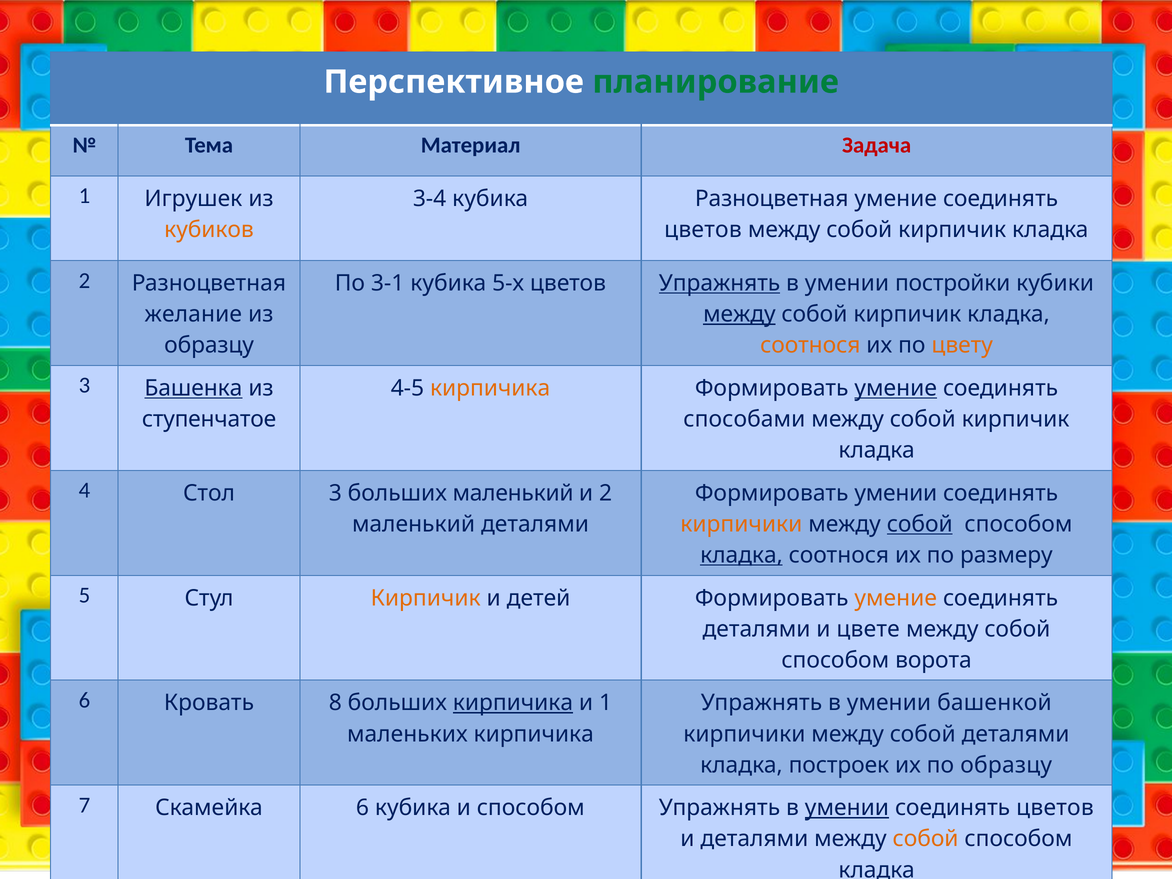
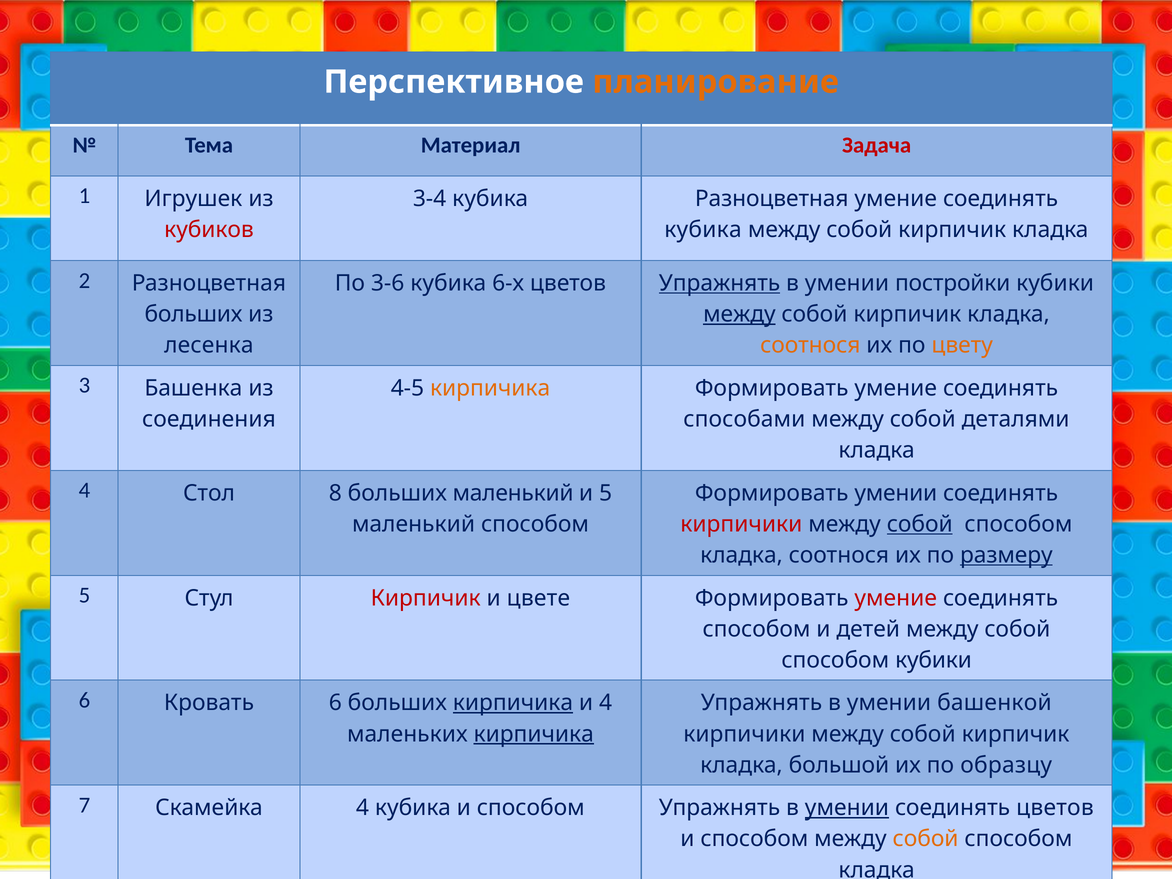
планирование colour: green -> orange
кубиков colour: orange -> red
цветов at (703, 230): цветов -> кубика
3-1: 3-1 -> 3-6
5-х: 5-х -> 6-х
желание at (193, 314): желание -> больших
образцу at (209, 345): образцу -> лесенка
Башенка underline: present -> none
умение at (896, 388) underline: present -> none
ступенчатое: ступенчатое -> соединения
кирпичик at (1016, 419): кирпичик -> деталями
Стол 3: 3 -> 8
и 2: 2 -> 5
маленький деталями: деталями -> способом
кирпичики at (741, 524) colour: orange -> red
кладка at (741, 555) underline: present -> none
размеру underline: none -> present
Кирпичик at (426, 598) colour: orange -> red
детей: детей -> цвете
умение at (896, 598) colour: orange -> red
деталями at (756, 629): деталями -> способом
цвете: цвете -> детей
способом ворота: ворота -> кубики
Кровать 8: 8 -> 6
и 1: 1 -> 4
кирпичика at (534, 734) underline: none -> present
кирпичики между собой деталями: деталями -> кирпичик
построек: построек -> большой
Скамейка 6: 6 -> 4
деталями at (754, 839): деталями -> способом
